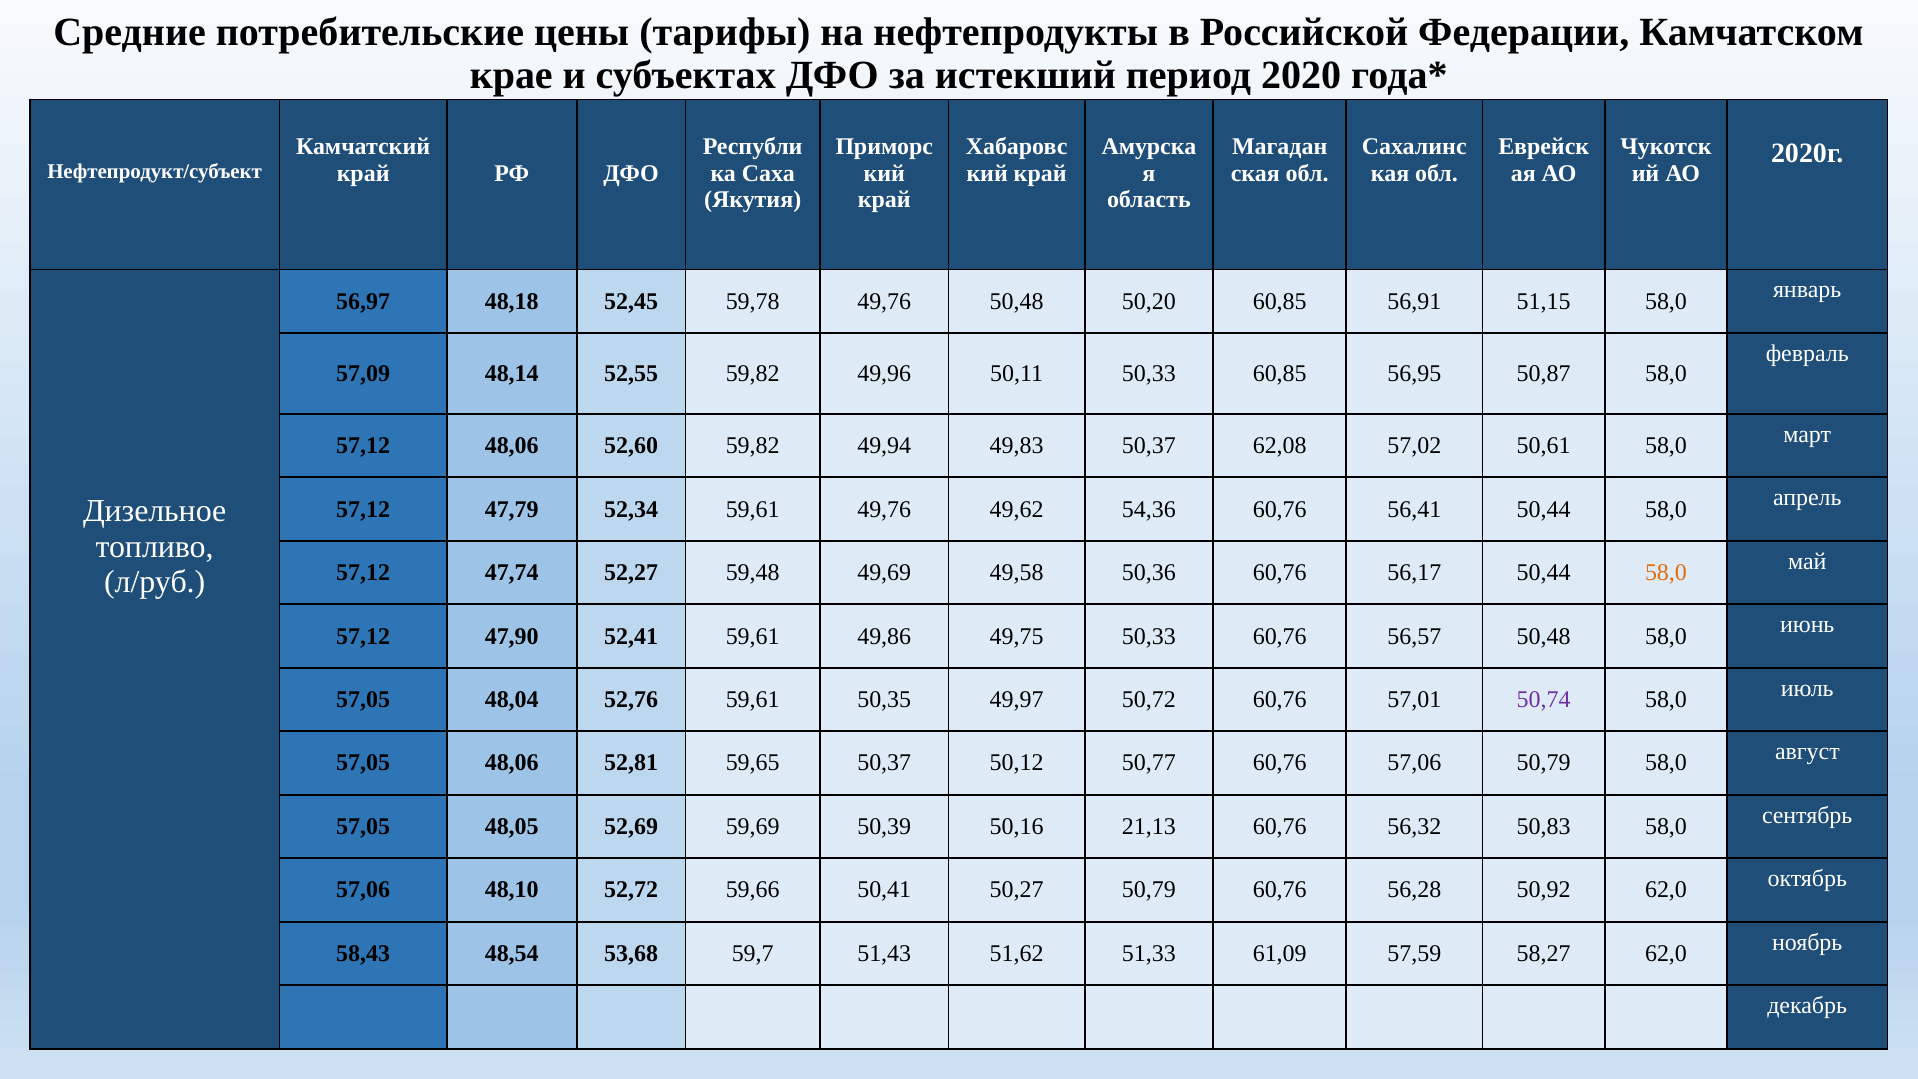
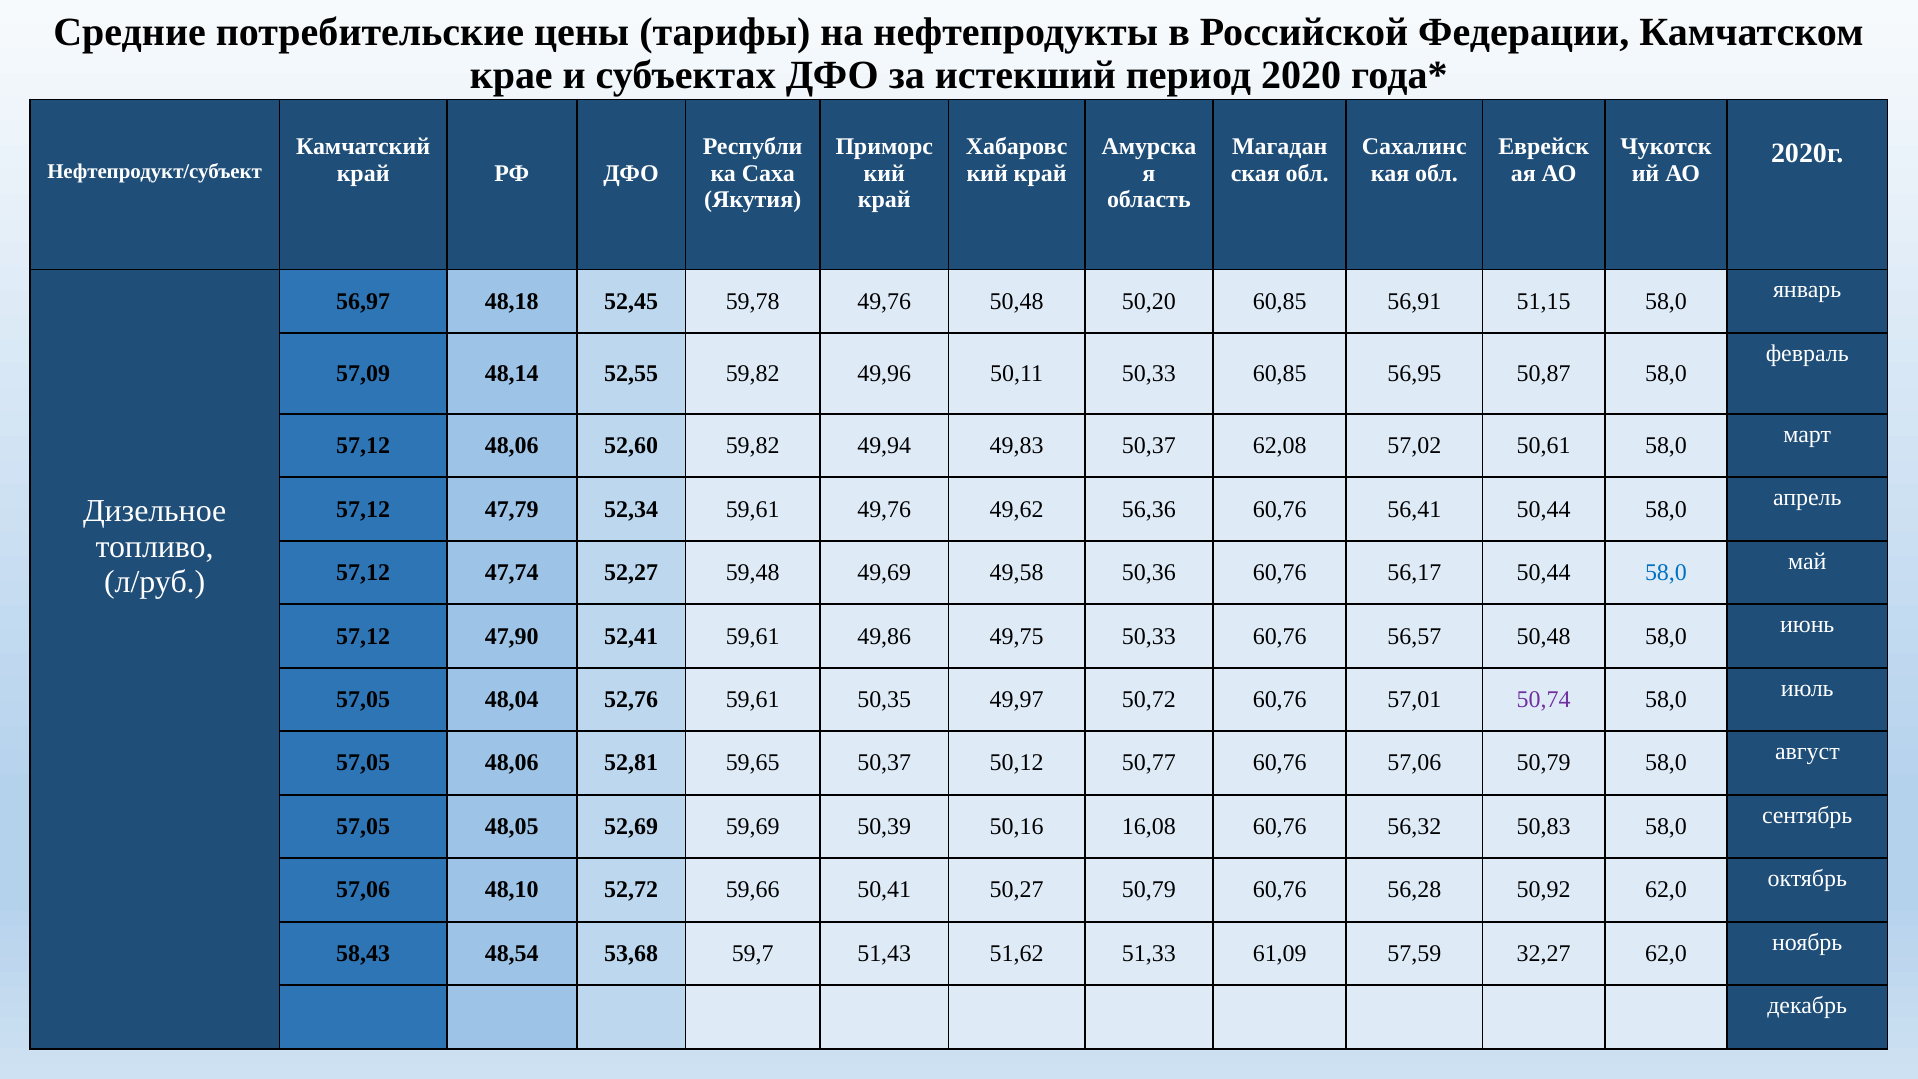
54,36: 54,36 -> 56,36
58,0 at (1666, 573) colour: orange -> blue
21,13: 21,13 -> 16,08
58,27: 58,27 -> 32,27
